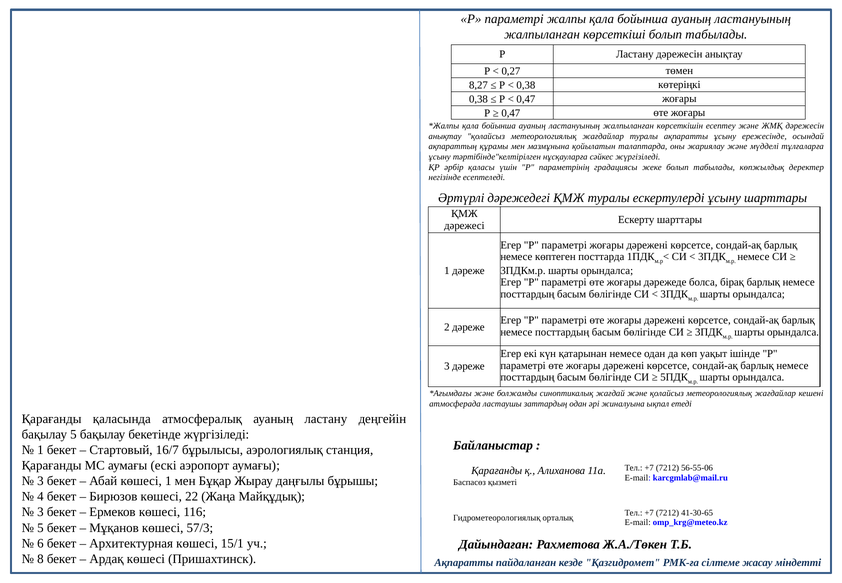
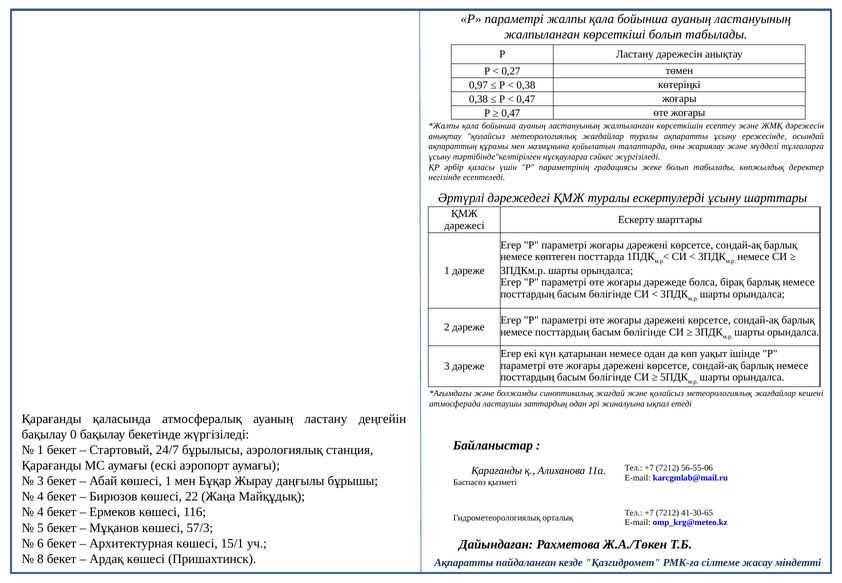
8,27: 8,27 -> 0,97
бақылау 5: 5 -> 0
16/7: 16/7 -> 24/7
3 at (40, 512): 3 -> 4
